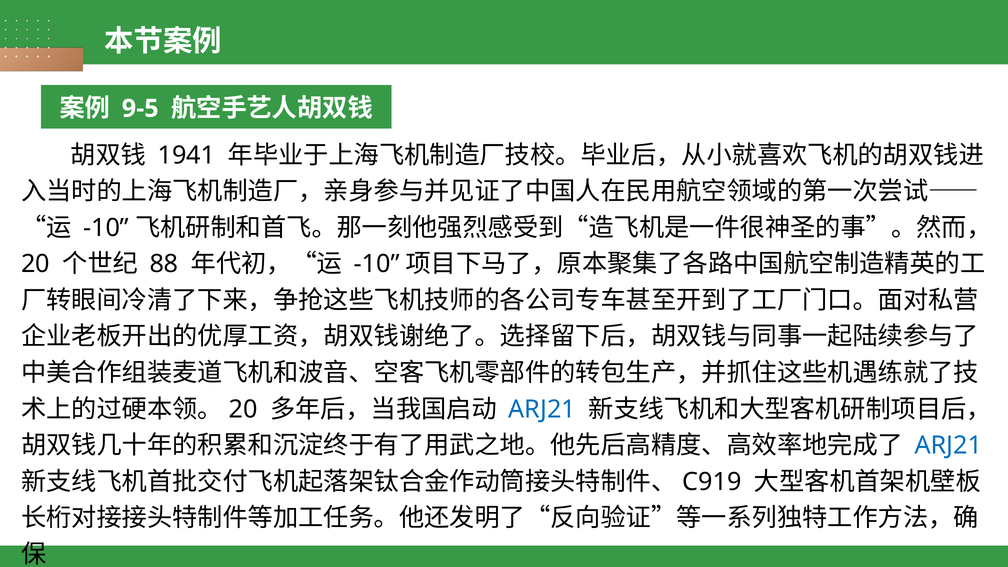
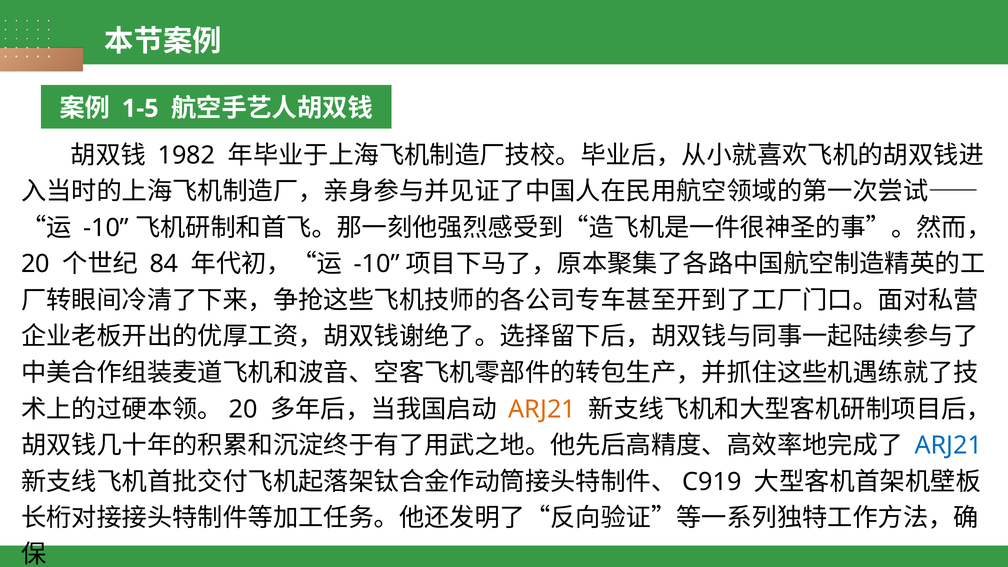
9-5: 9-5 -> 1-5
1941: 1941 -> 1982
88: 88 -> 84
ARJ21 at (542, 409) colour: blue -> orange
